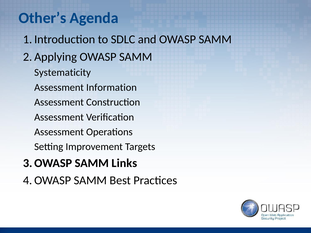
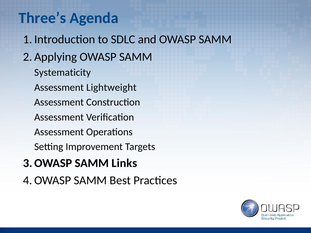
Other’s: Other’s -> Three’s
Information: Information -> Lightweight
